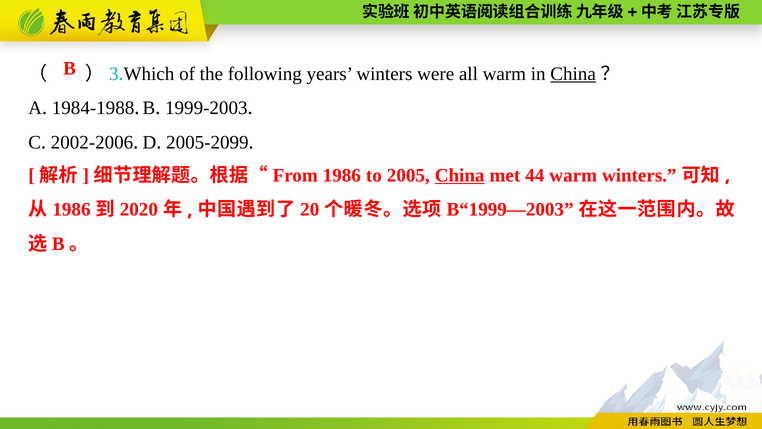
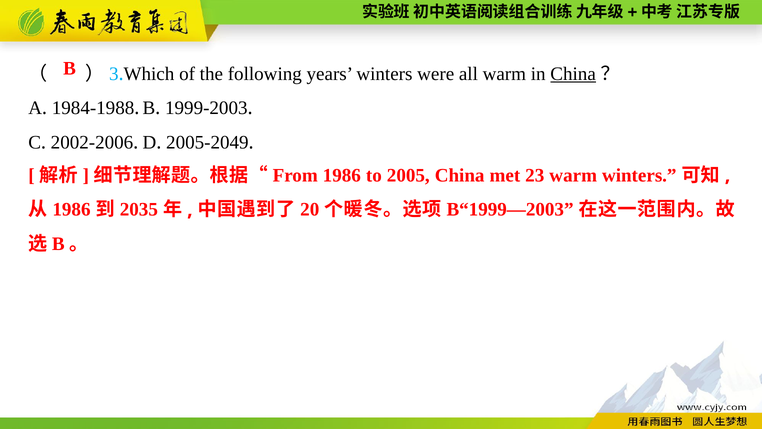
2005-2099: 2005-2099 -> 2005-2049
China at (460, 175) underline: present -> none
44: 44 -> 23
2020: 2020 -> 2035
